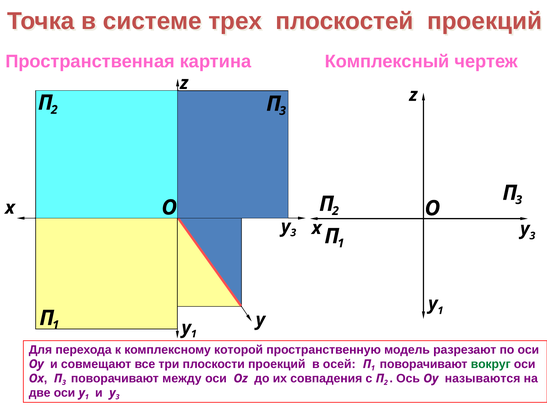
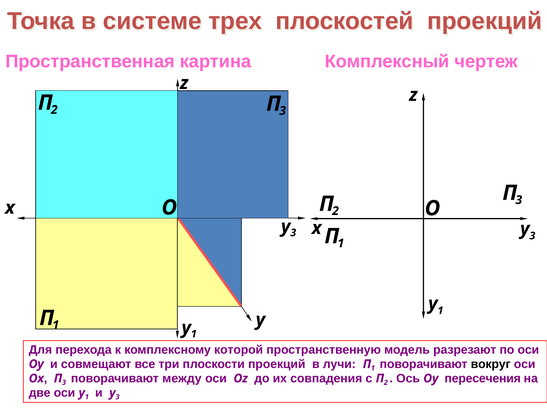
осей: осей -> лучи
вокруг colour: green -> black
называются: называются -> пересечения
